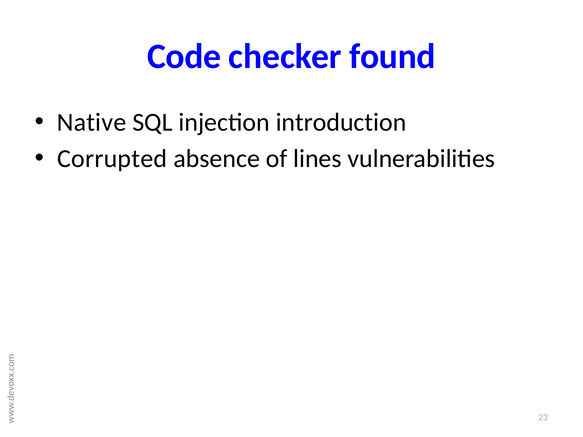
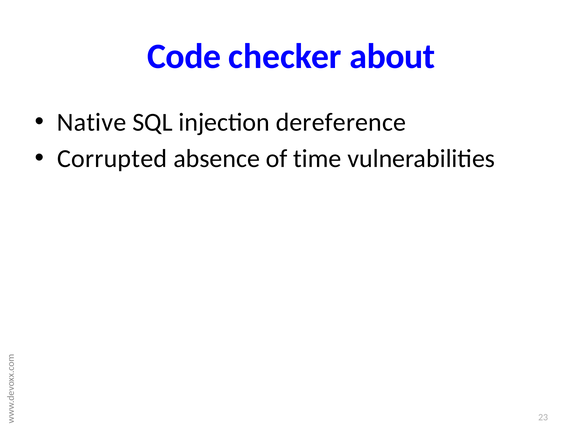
found: found -> about
introduction: introduction -> dereference
lines: lines -> time
